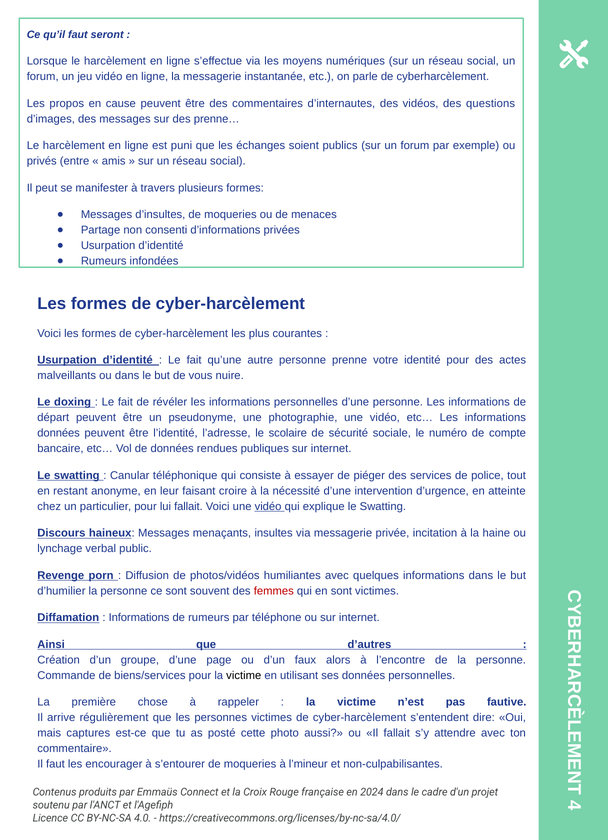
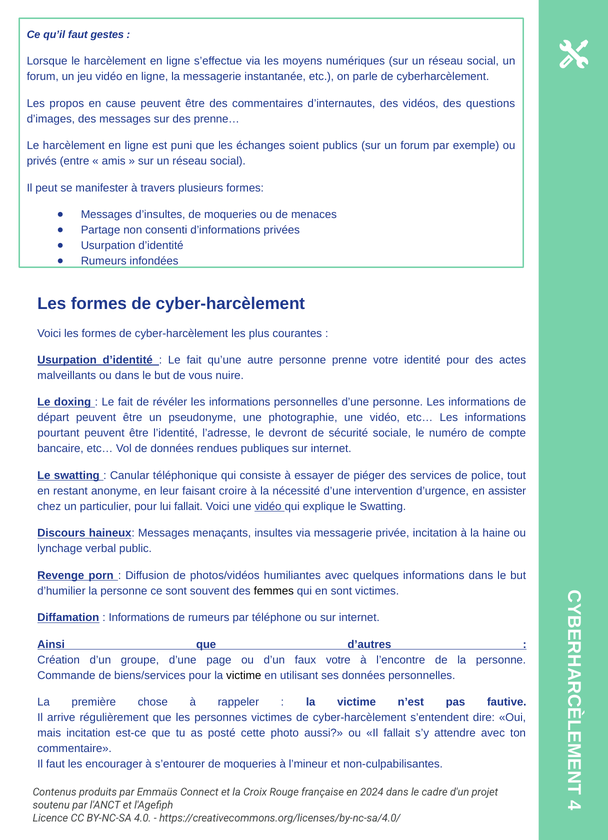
seront: seront -> gestes
données at (59, 433): données -> pourtant
scolaire: scolaire -> devront
atteinte: atteinte -> assister
femmes colour: red -> black
faux alors: alors -> votre
mais captures: captures -> incitation
